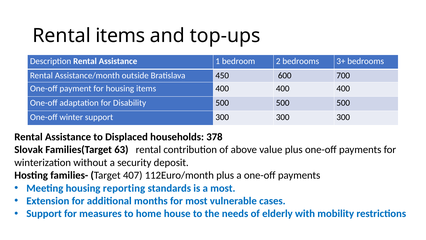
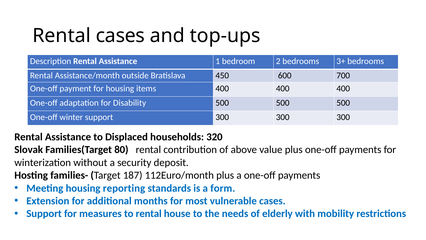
Rental items: items -> cases
378: 378 -> 320
63: 63 -> 80
407: 407 -> 187
a most: most -> form
to home: home -> rental
